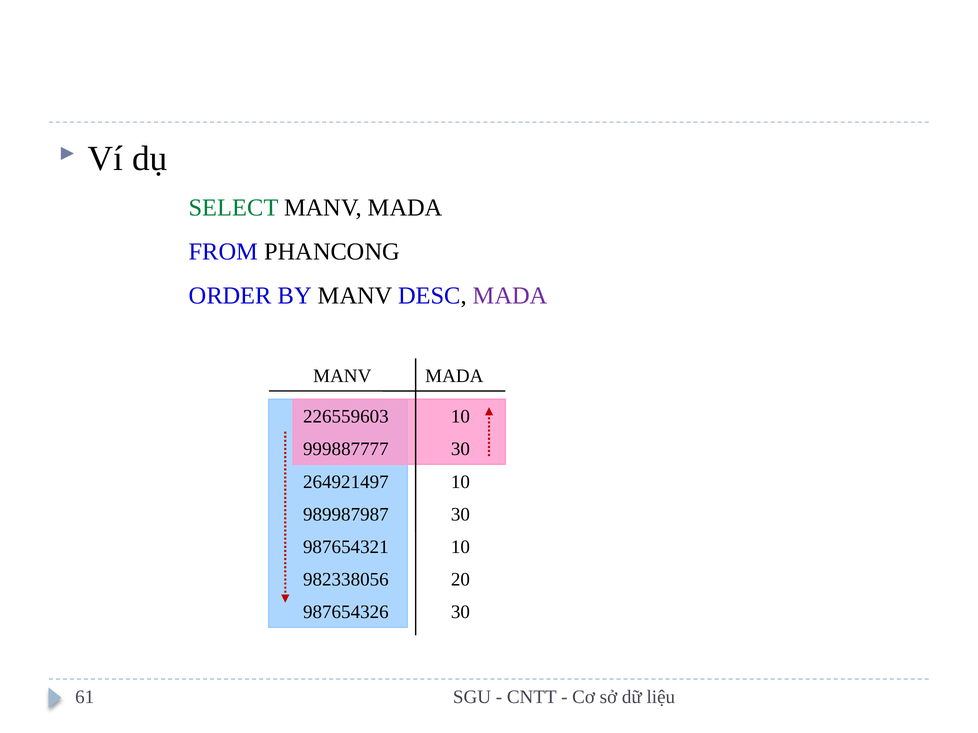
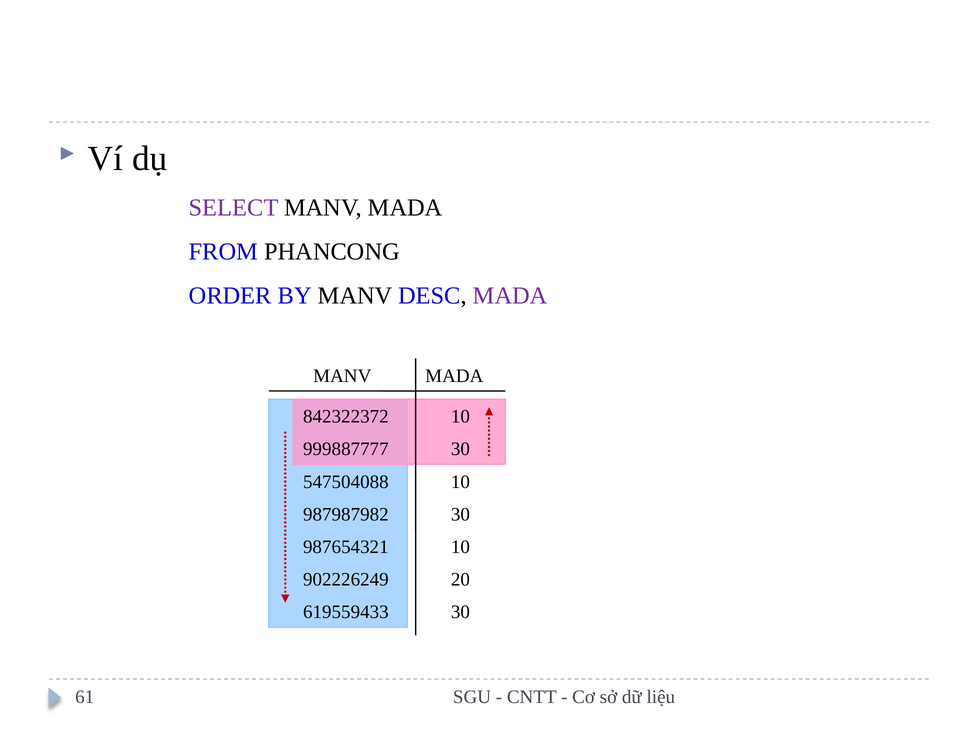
SELECT colour: green -> purple
226559603: 226559603 -> 842322372
264921497: 264921497 -> 547504088
989987987: 989987987 -> 987987982
982338056: 982338056 -> 902226249
987654326: 987654326 -> 619559433
